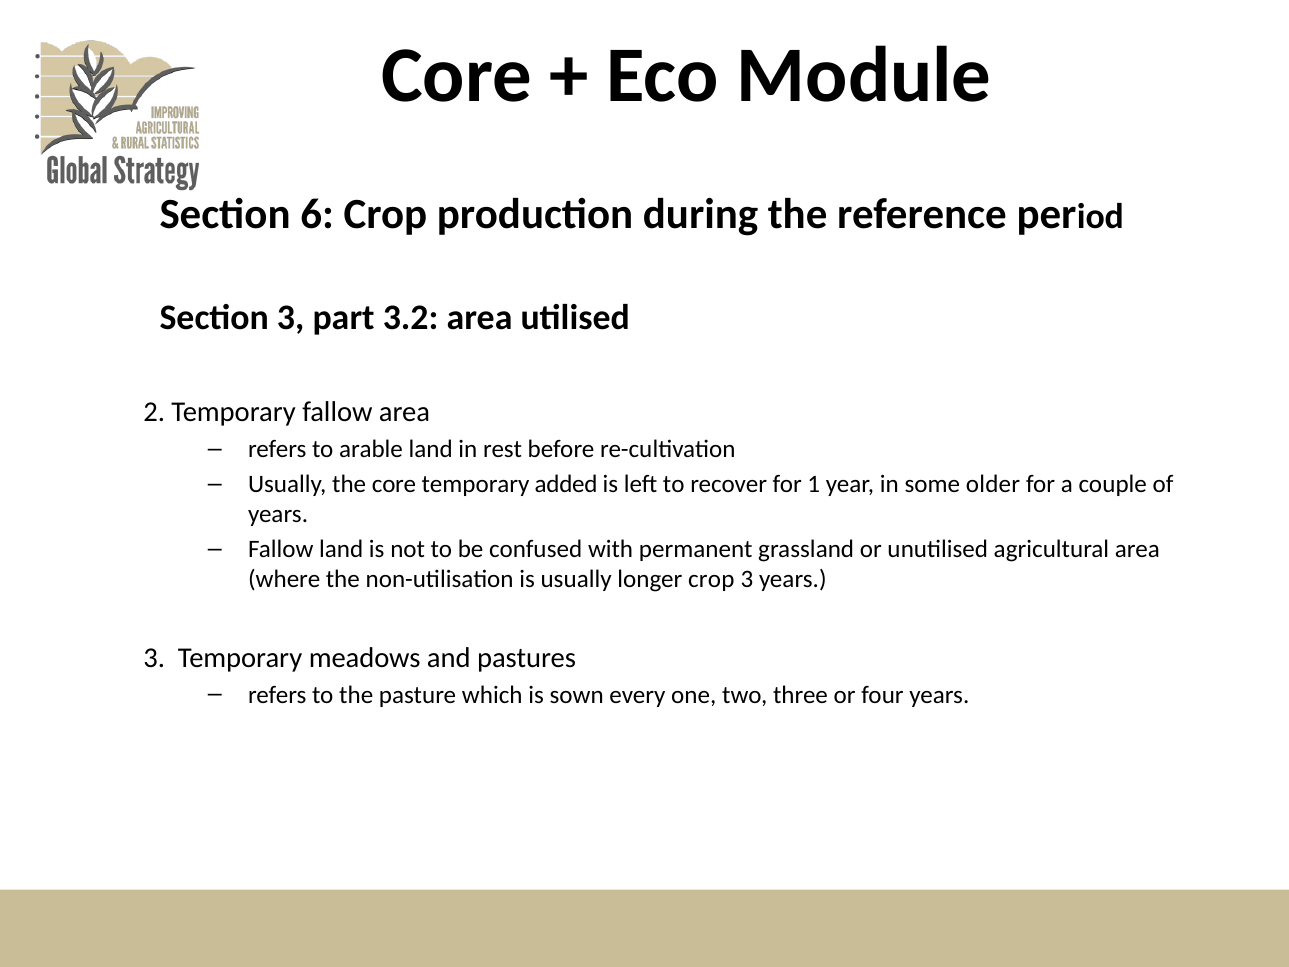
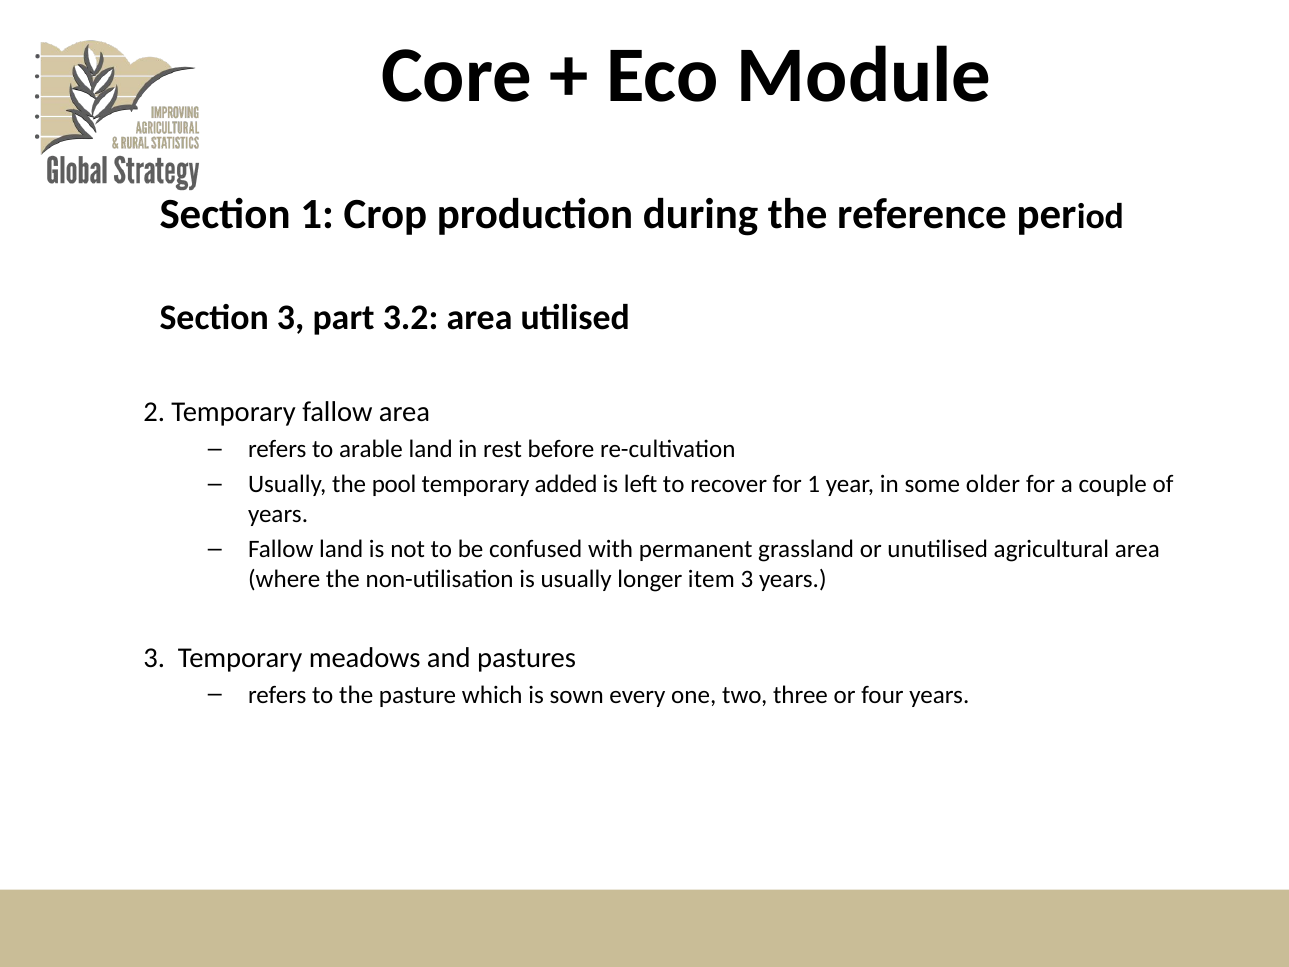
Section 6: 6 -> 1
the core: core -> pool
longer crop: crop -> item
